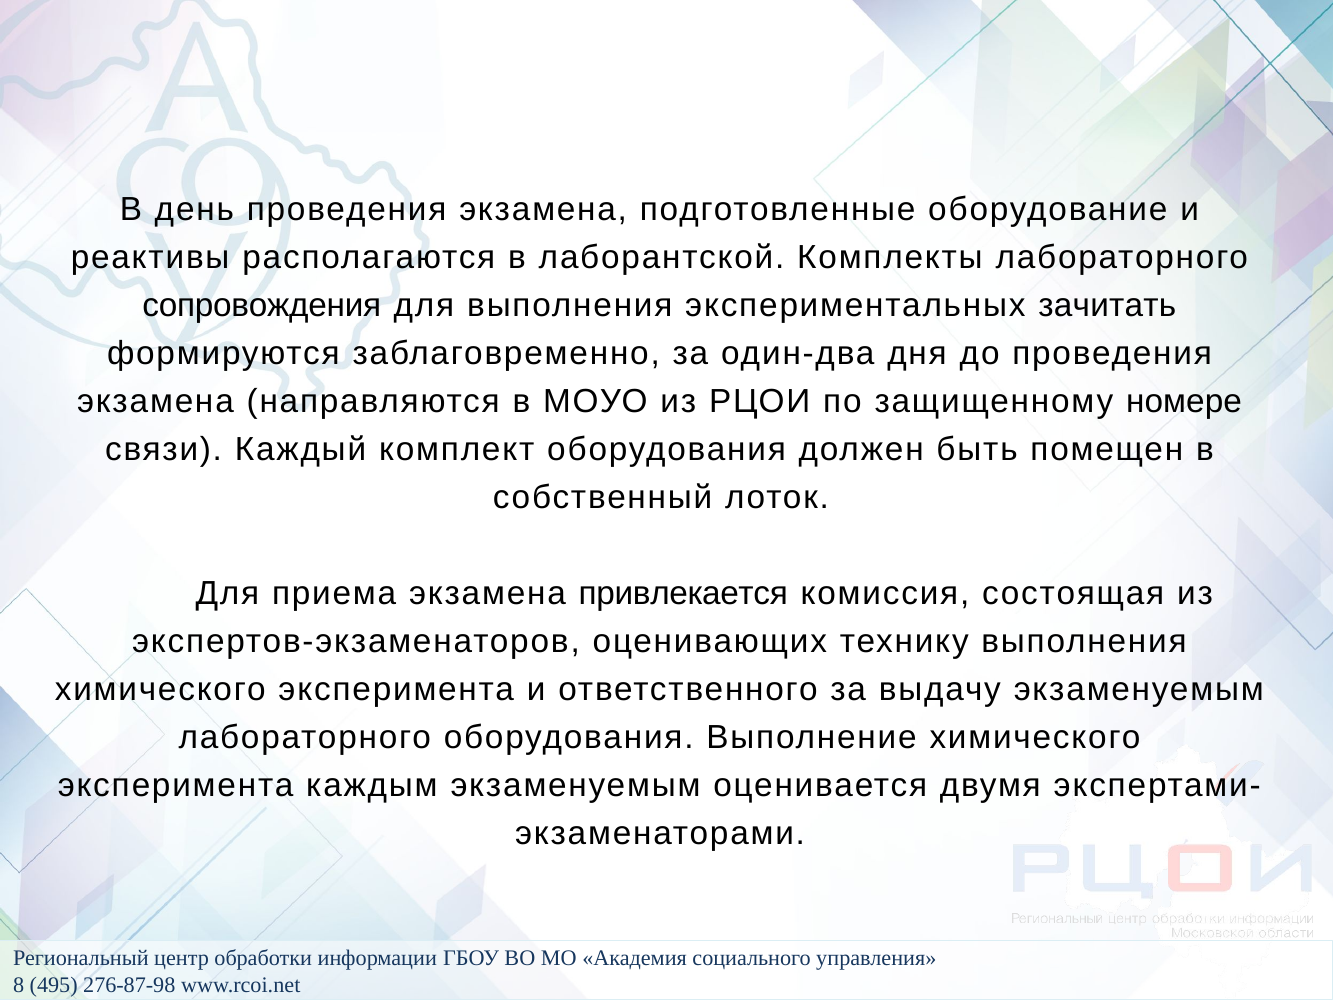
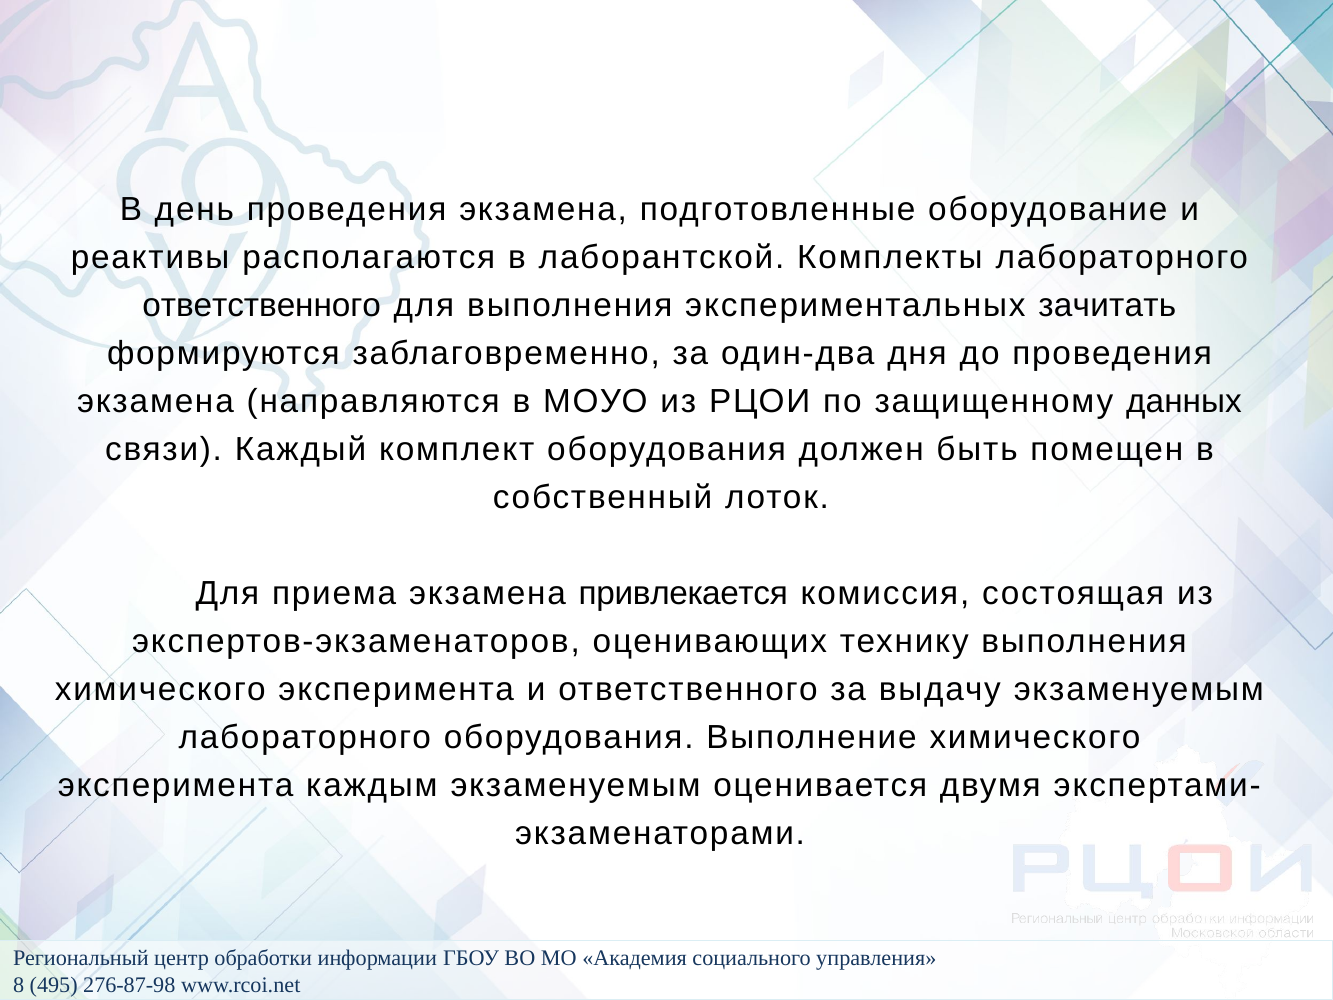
сопровождения at (262, 306): сопровождения -> ответственного
номере: номере -> данных
